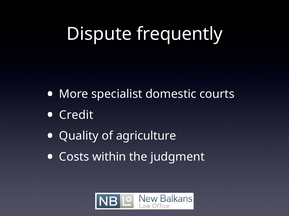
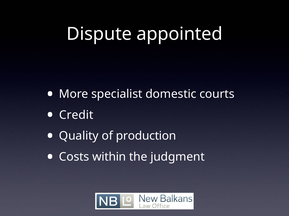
frequently: frequently -> appointed
agriculture: agriculture -> production
